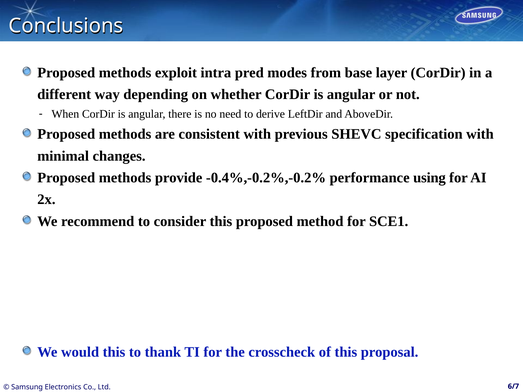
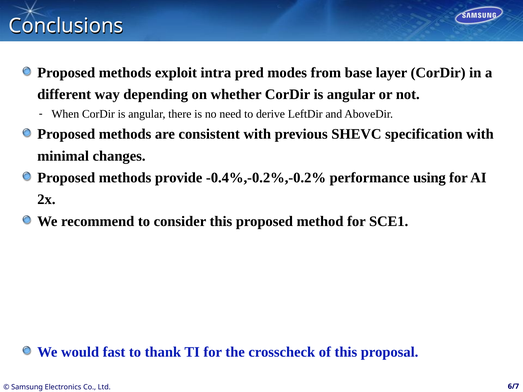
would this: this -> fast
